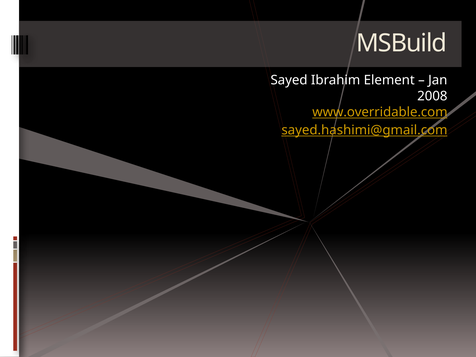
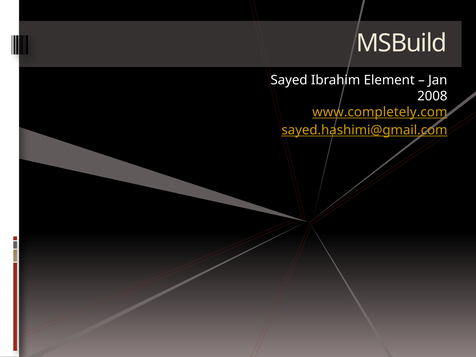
www.overridable.com: www.overridable.com -> www.completely.com
